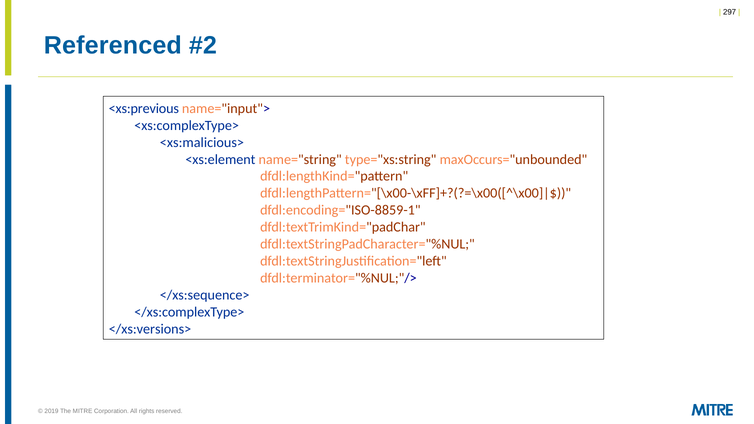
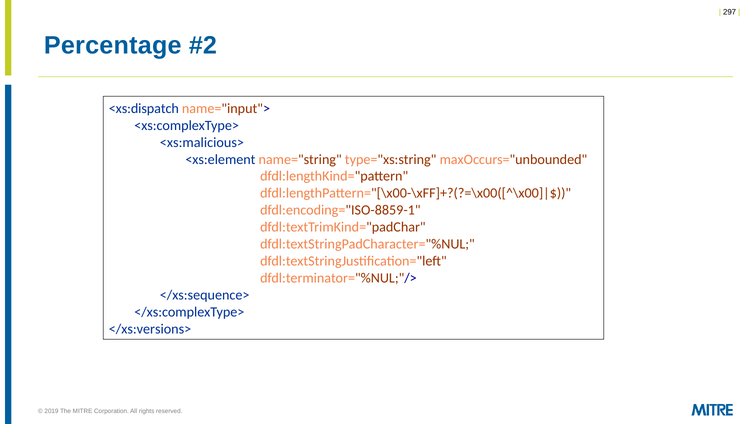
Referenced: Referenced -> Percentage
<xs:previous: <xs:previous -> <xs:dispatch
